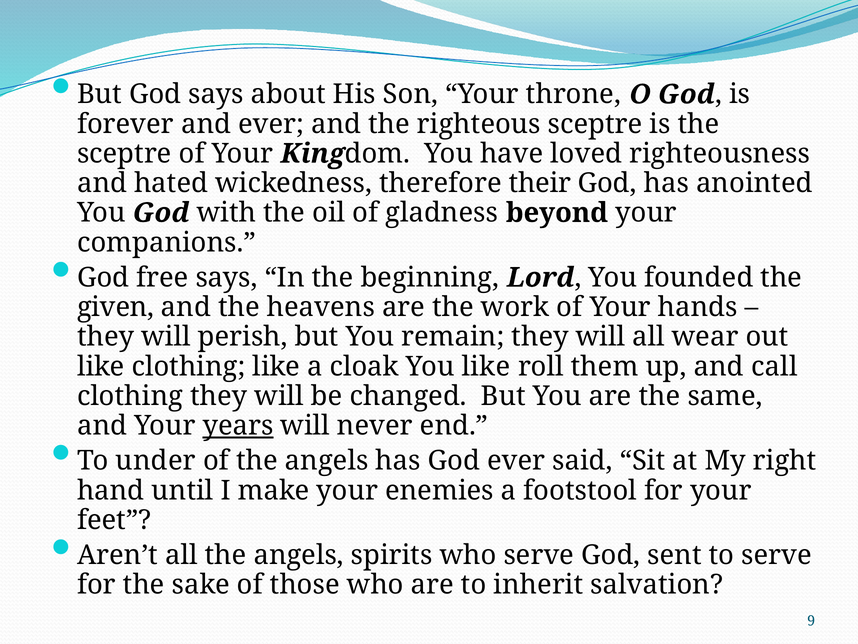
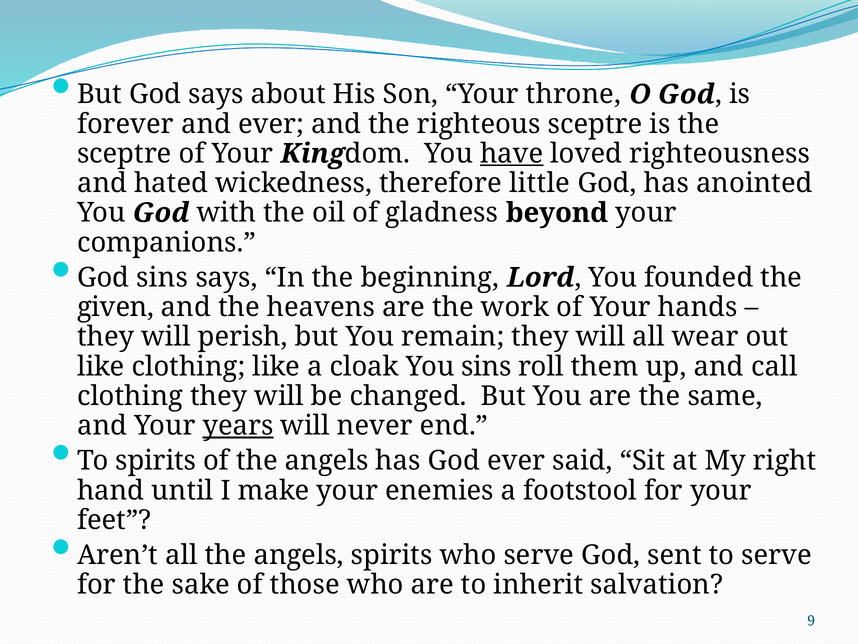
have underline: none -> present
their: their -> little
God free: free -> sins
You like: like -> sins
To under: under -> spirits
